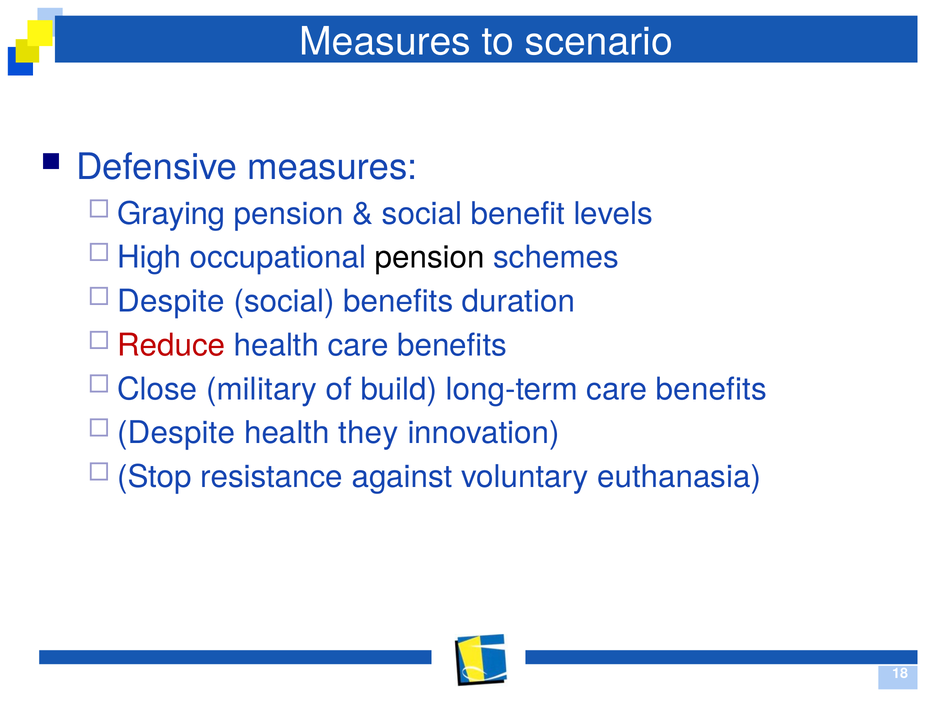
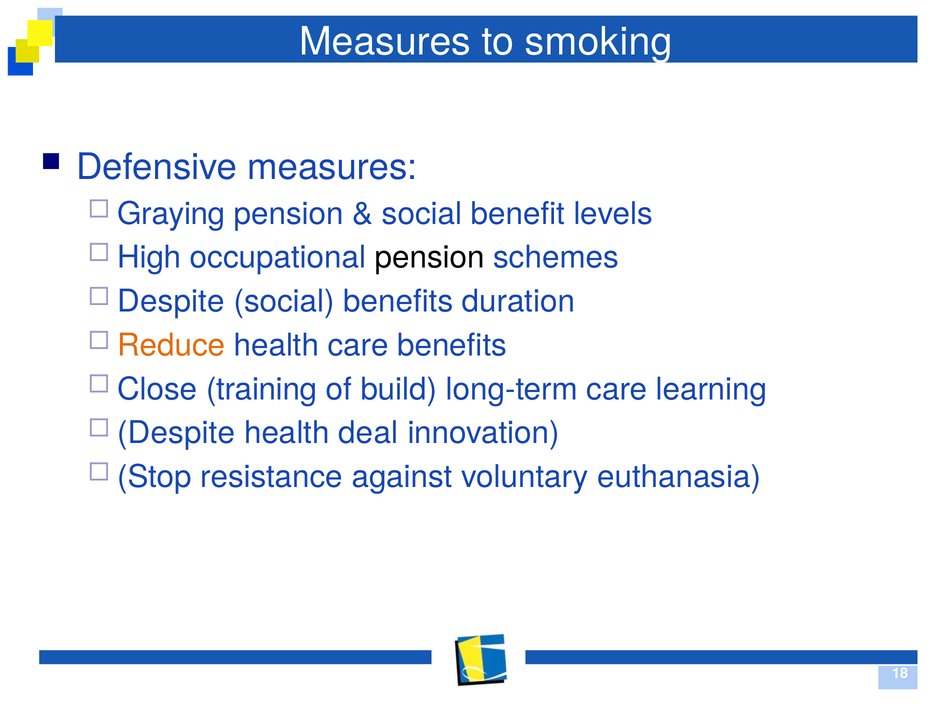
scenario: scenario -> smoking
Reduce colour: red -> orange
military: military -> training
long-term care benefits: benefits -> learning
they: they -> deal
